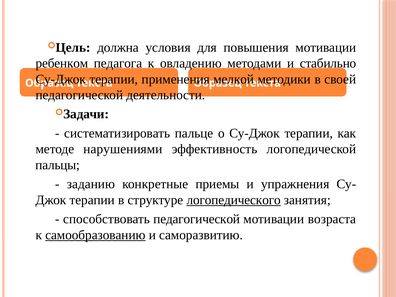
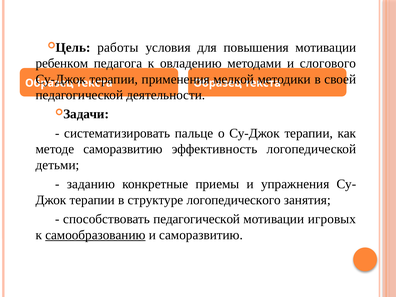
должна: должна -> работы
стабильно: стабильно -> слогового
методе нарушениями: нарушениями -> саморазвитию
пальцы: пальцы -> детьми
логопедического underline: present -> none
возраста: возраста -> игровых
